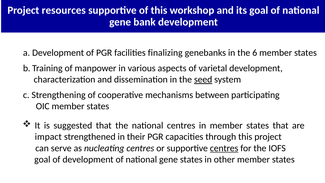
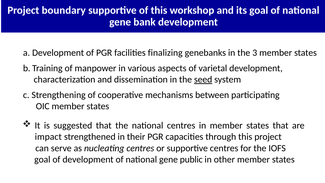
resources: resources -> boundary
6: 6 -> 3
centres at (224, 148) underline: present -> none
gene states: states -> public
